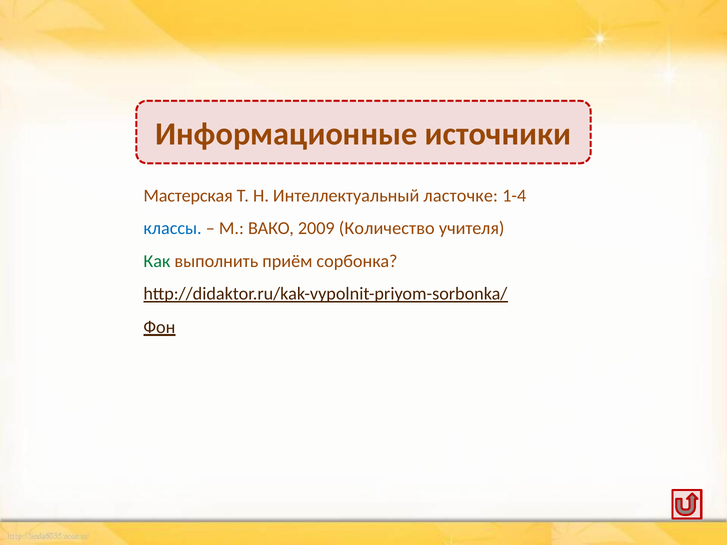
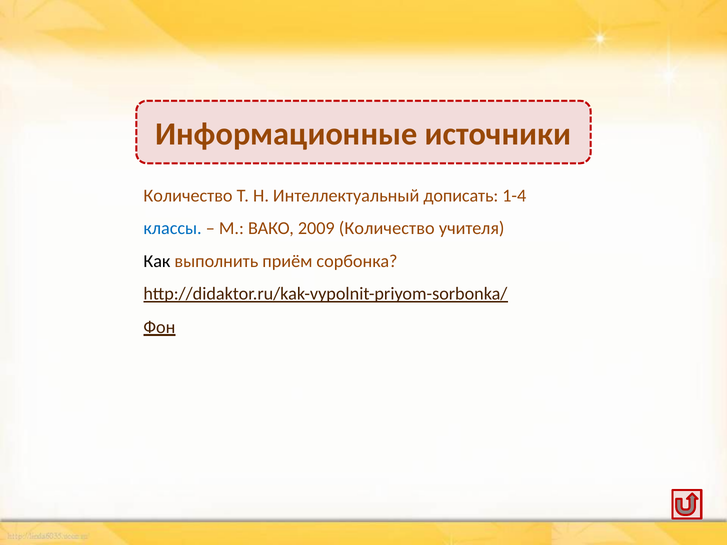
Мастерская at (188, 196): Мастерская -> Количество
ласточке: ласточке -> дописать
Как colour: green -> black
